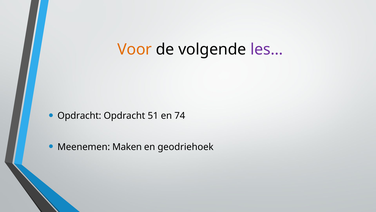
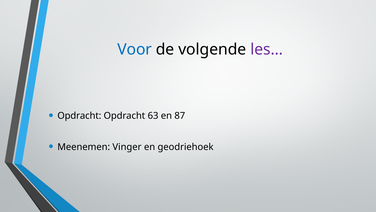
Voor colour: orange -> blue
51: 51 -> 63
74: 74 -> 87
Maken: Maken -> Vinger
